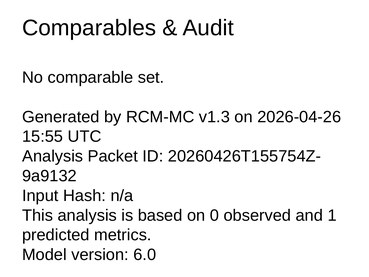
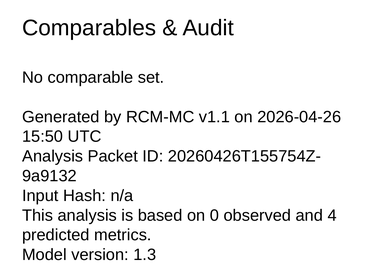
v1.3: v1.3 -> v1.1
15:55: 15:55 -> 15:50
1: 1 -> 4
6.0: 6.0 -> 1.3
